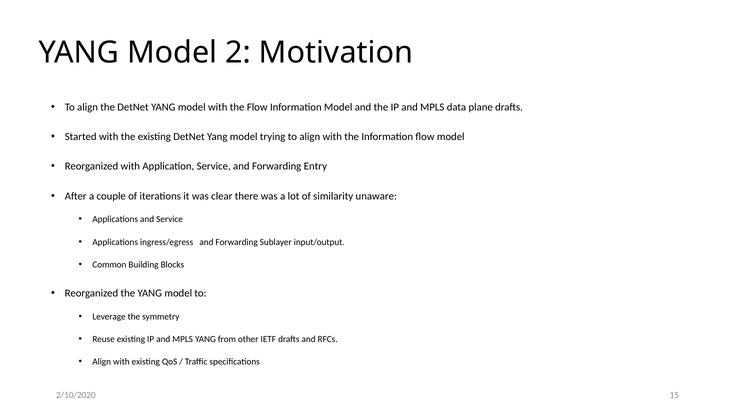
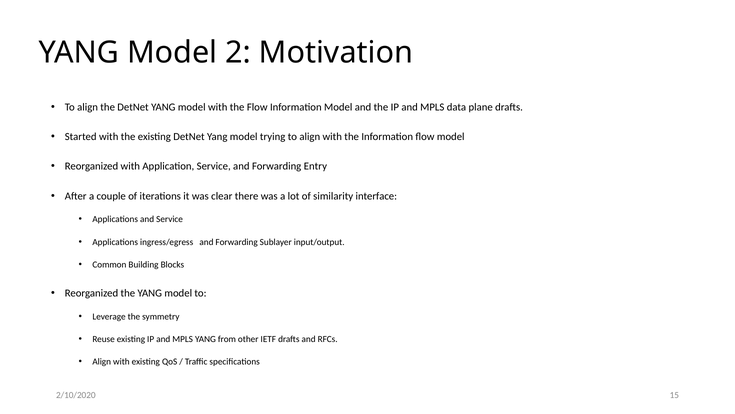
unaware: unaware -> interface
